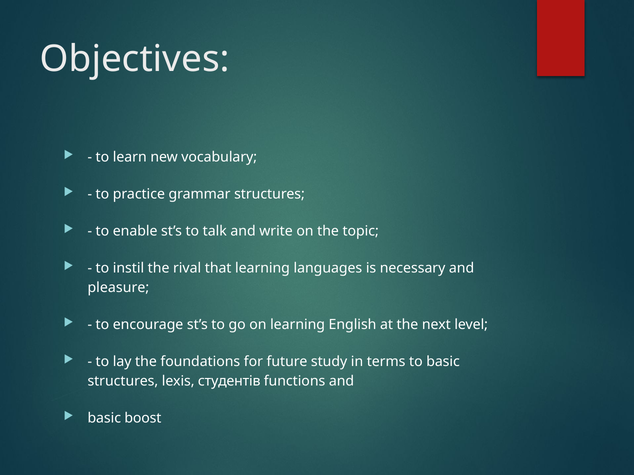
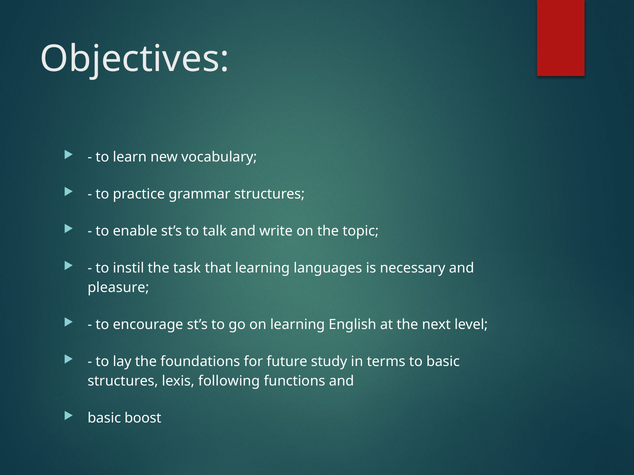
rival: rival -> task
студентів: студентів -> following
